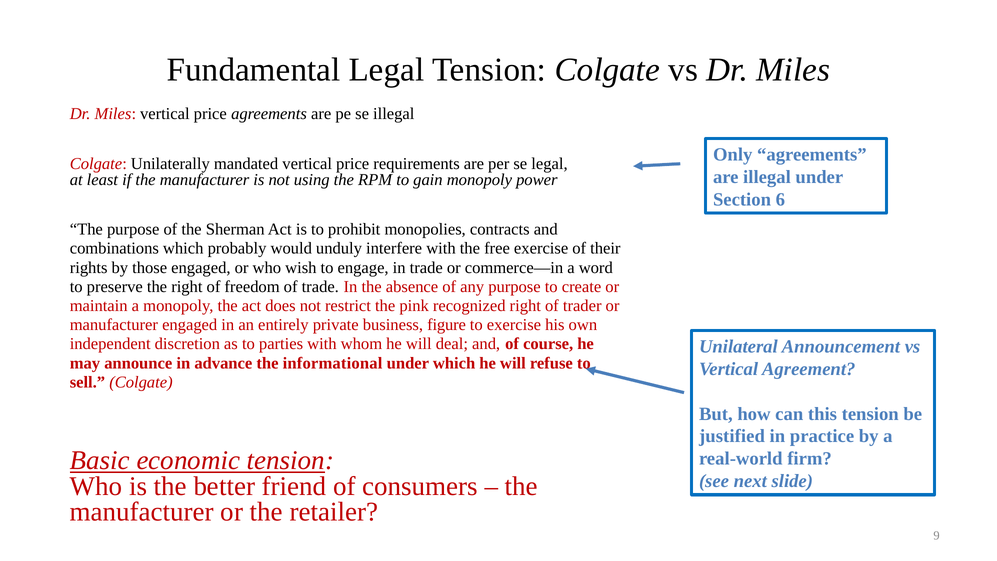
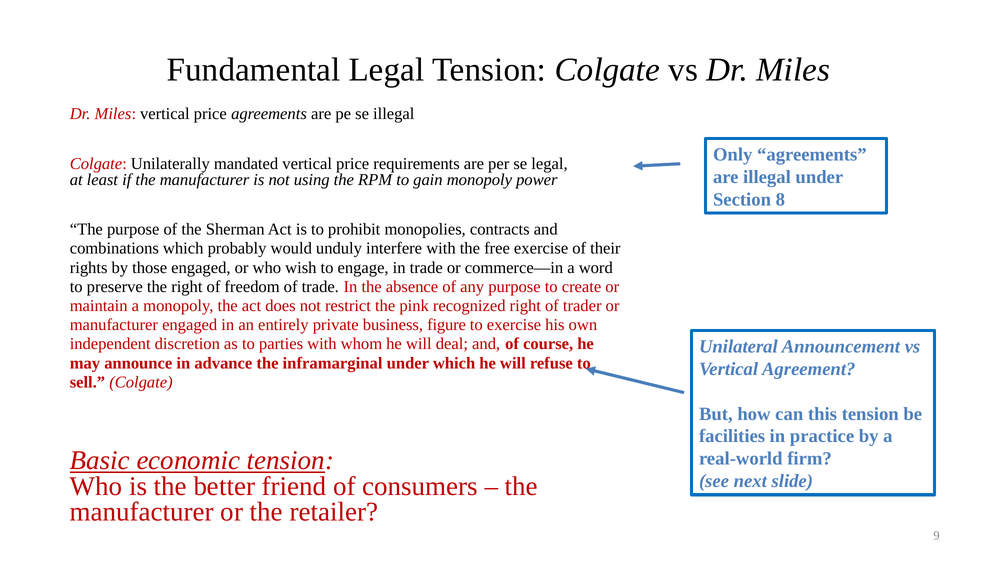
6: 6 -> 8
informational: informational -> inframarginal
justified: justified -> facilities
